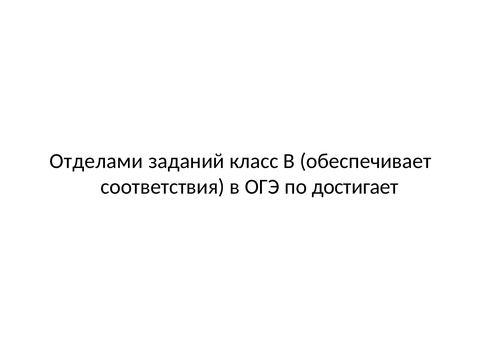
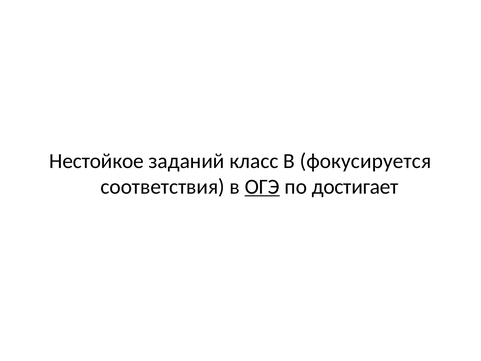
Отделами: Отделами -> Нестойкое
обеспечивает: обеспечивает -> фокусируется
ОГЭ underline: none -> present
